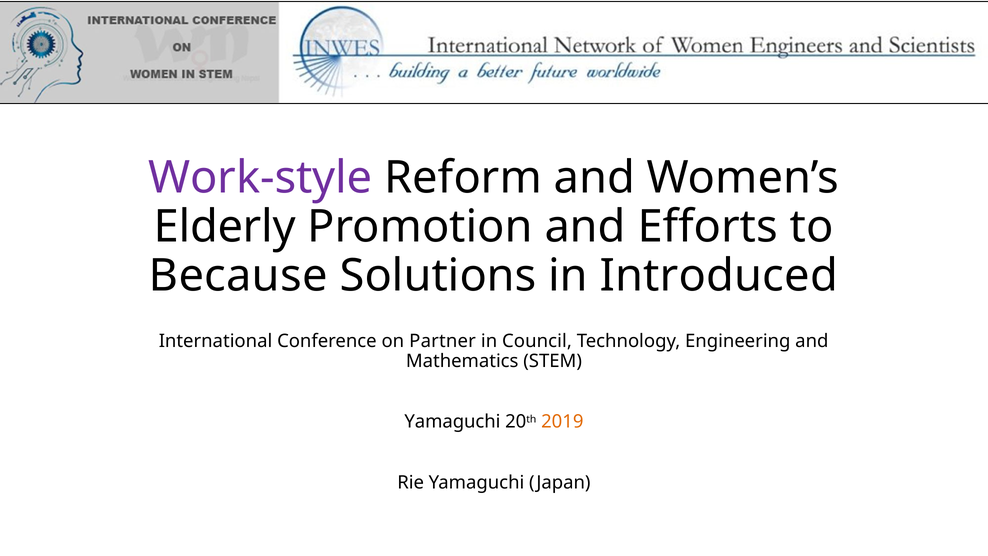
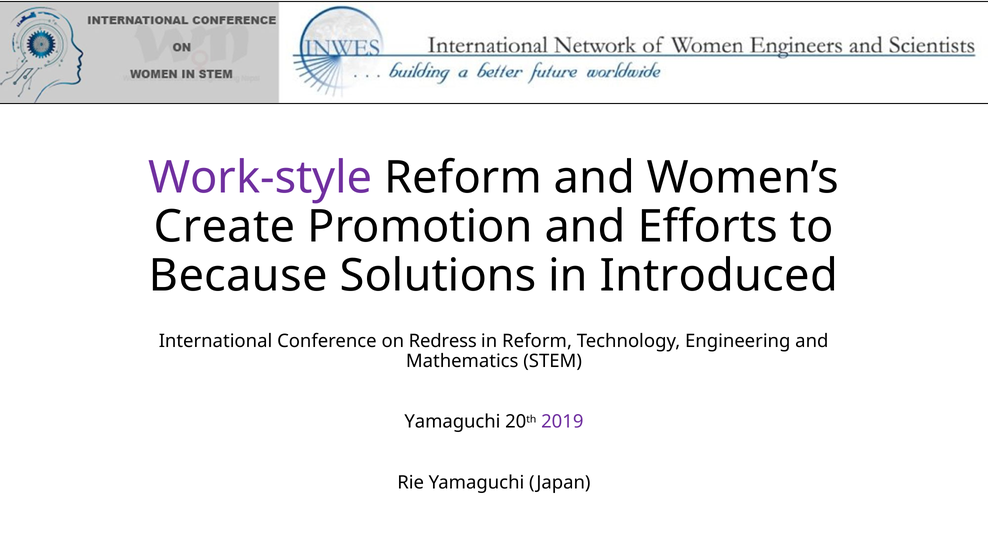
Elderly: Elderly -> Create
Partner: Partner -> Redress
in Council: Council -> Reform
2019 colour: orange -> purple
